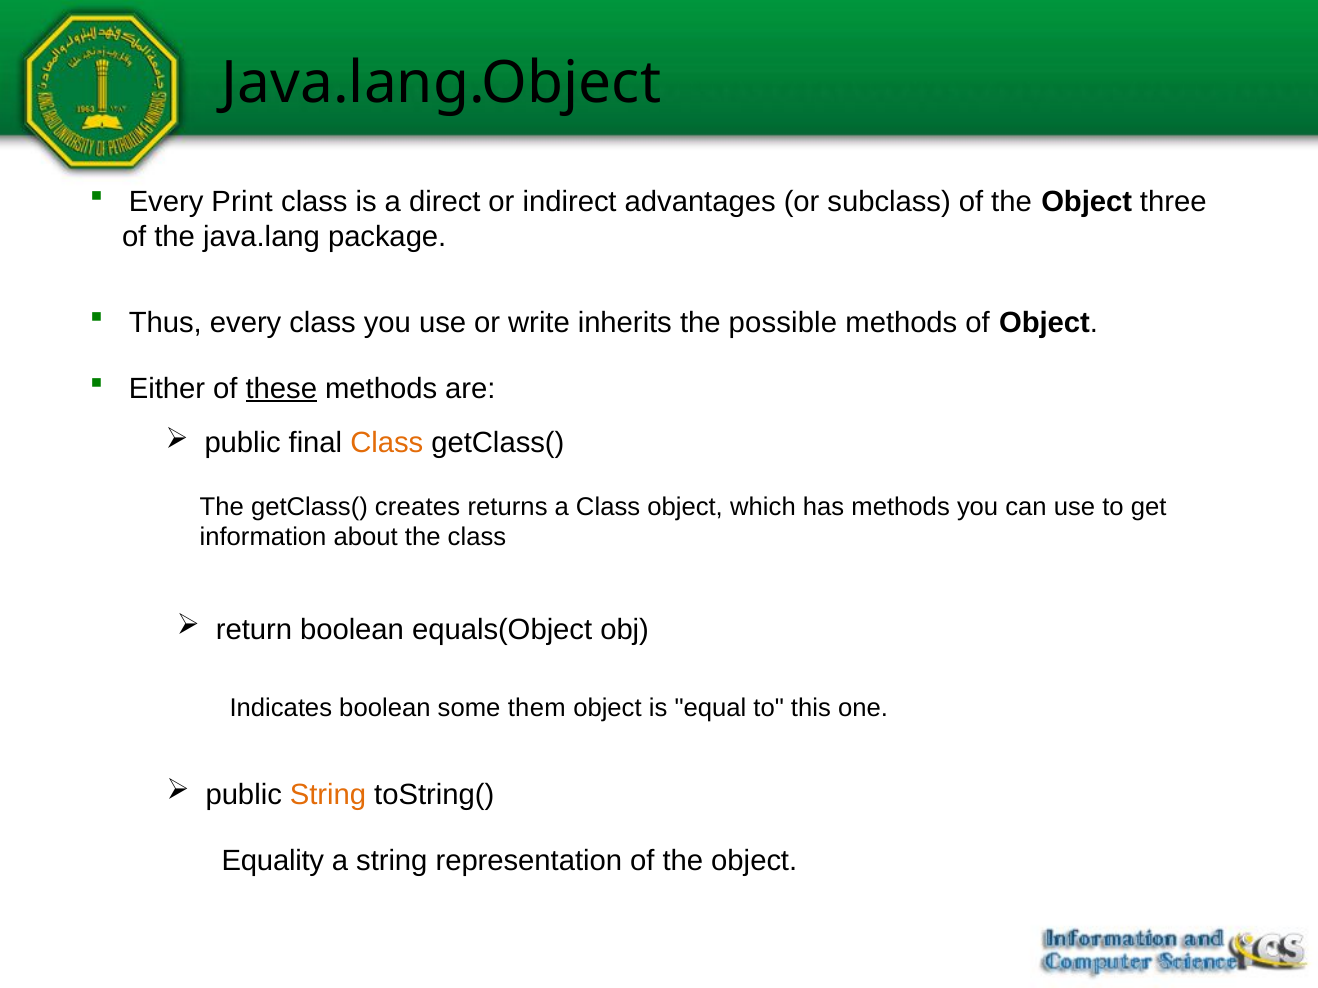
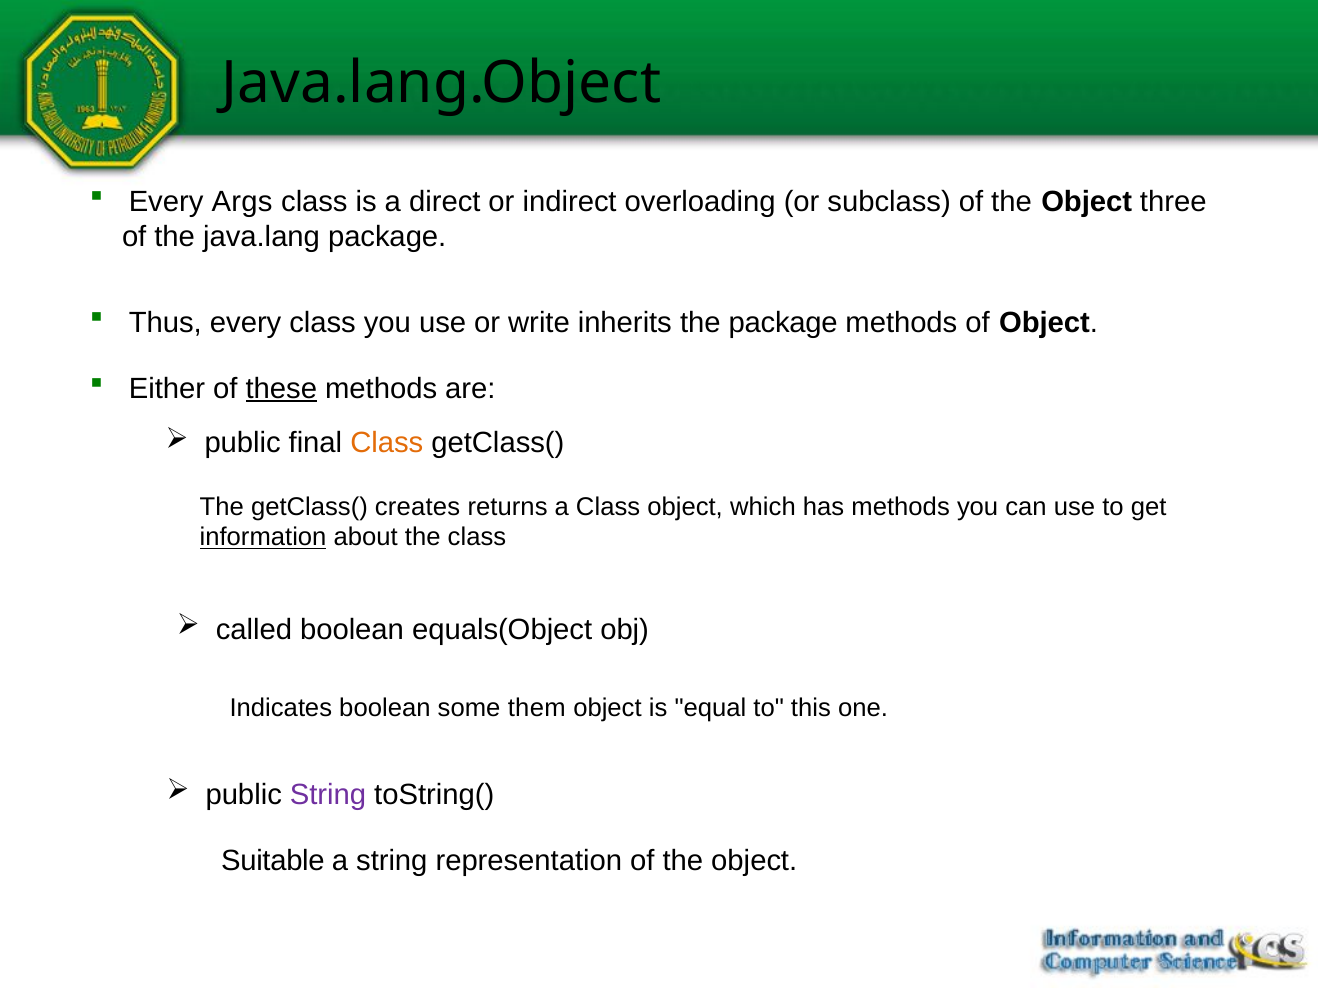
Print: Print -> Args
advantages: advantages -> overloading
the possible: possible -> package
information underline: none -> present
return: return -> called
String at (328, 795) colour: orange -> purple
Equality: Equality -> Suitable
